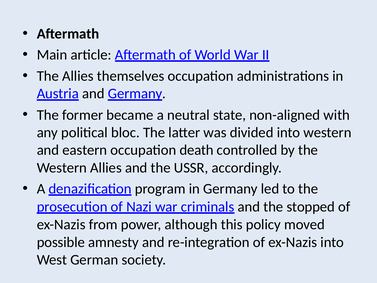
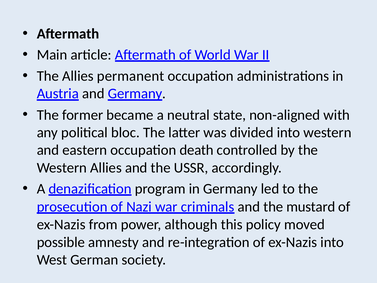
themselves: themselves -> permanent
stopped: stopped -> mustard
